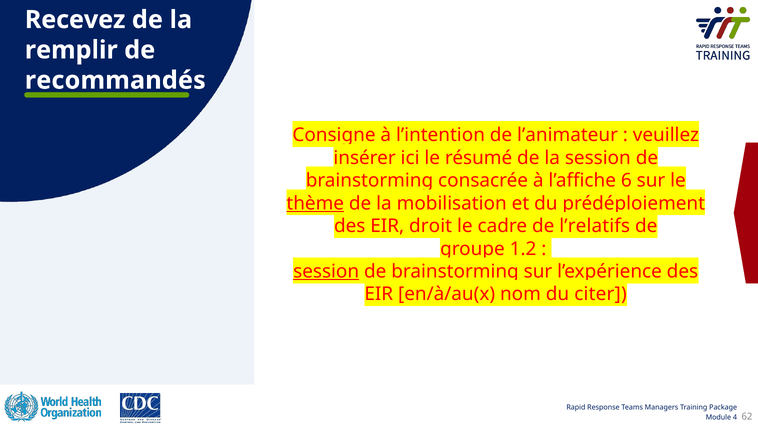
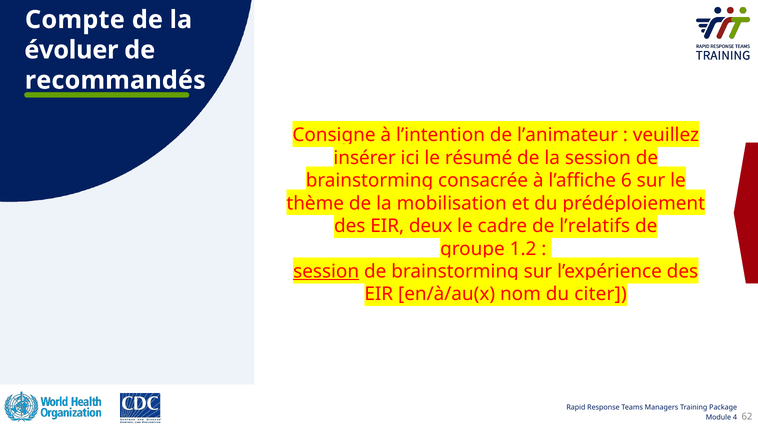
Recevez: Recevez -> Compte
remplir: remplir -> évoluer
thème underline: present -> none
droit: droit -> deux
